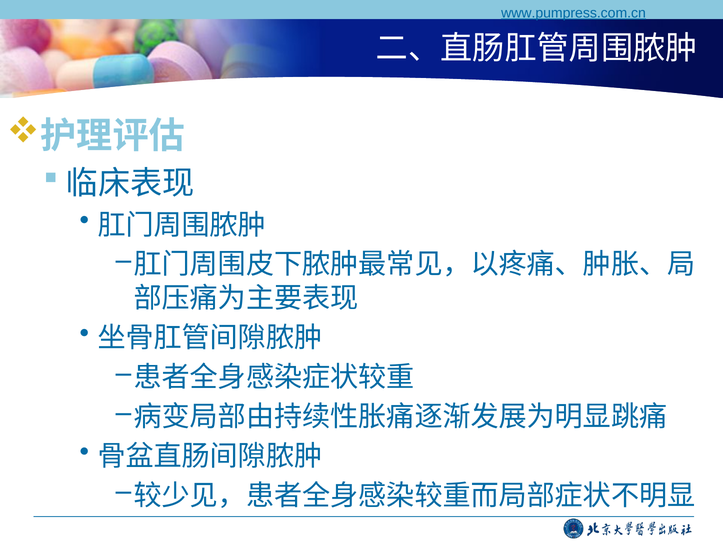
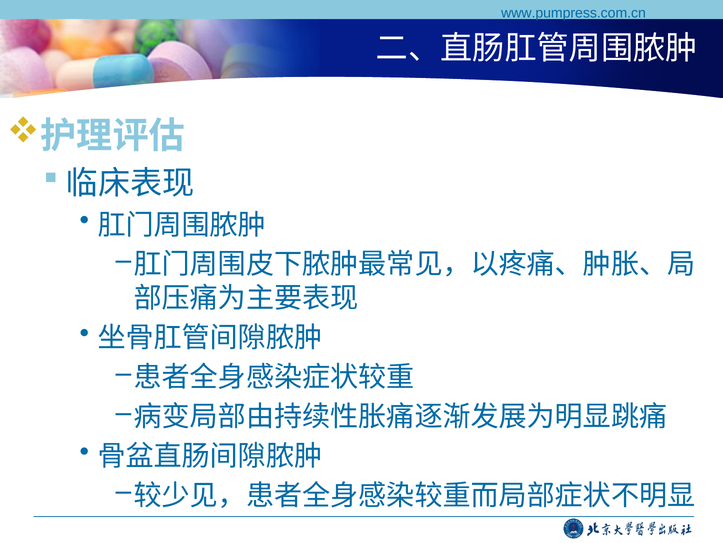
www.pumpress.com.cn underline: present -> none
